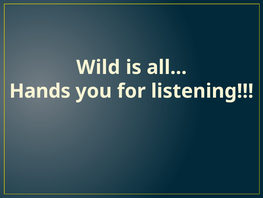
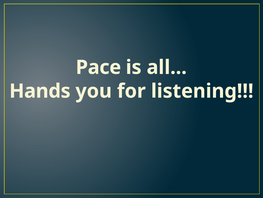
Wild: Wild -> Pace
